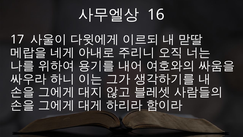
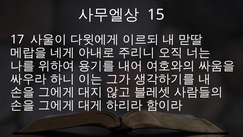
16: 16 -> 15
